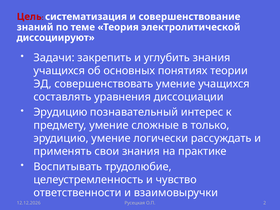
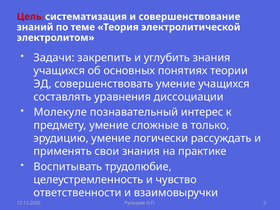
диссоциируют: диссоциируют -> электролитом
Эрудицию at (60, 112): Эрудицию -> Молекуле
